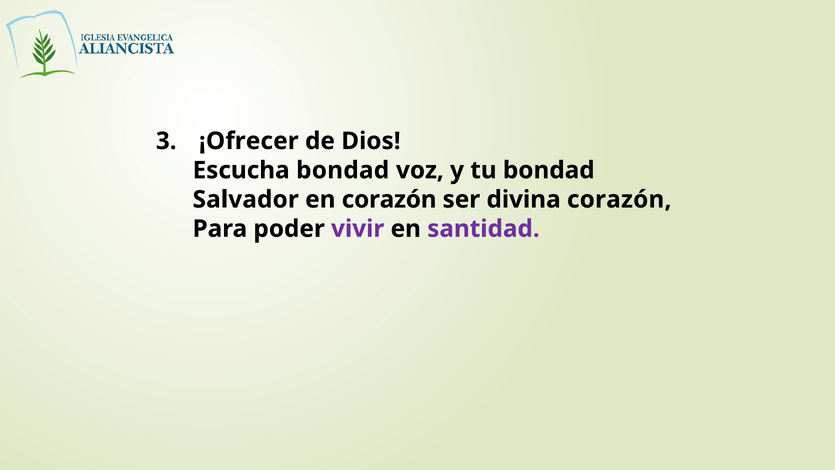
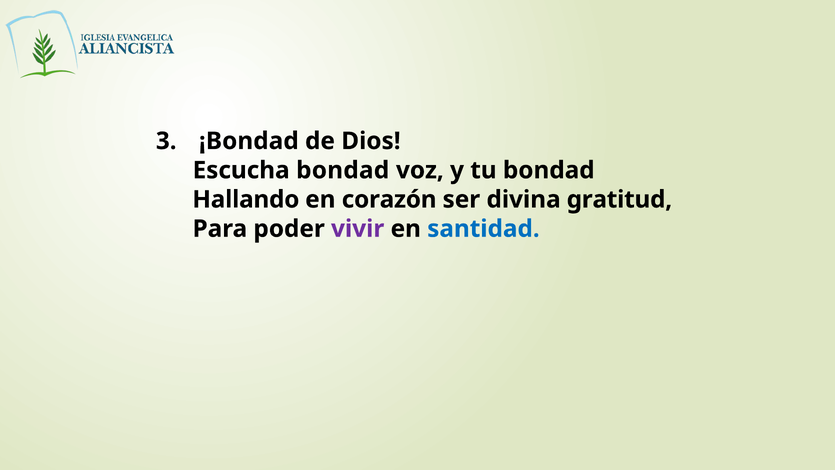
¡Ofrecer: ¡Ofrecer -> ¡Bondad
Salvador: Salvador -> Hallando
divina corazón: corazón -> gratitud
santidad colour: purple -> blue
